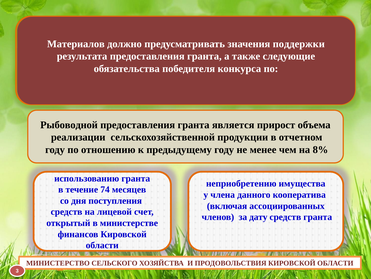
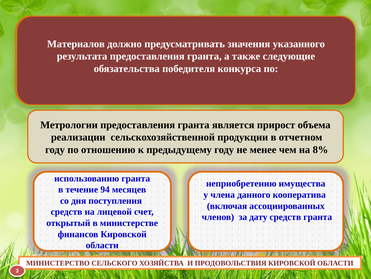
поддержки: поддержки -> указанного
Рыбоводной: Рыбоводной -> Метрологии
74: 74 -> 94
